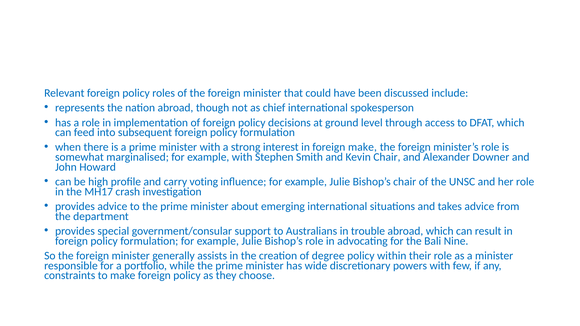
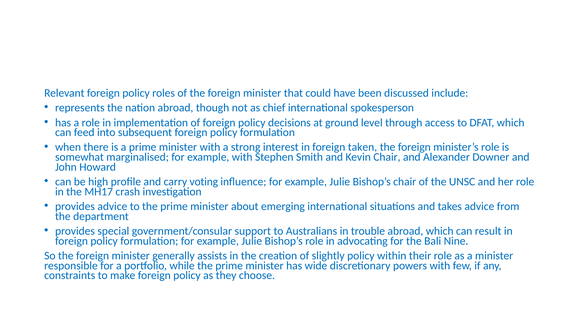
foreign make: make -> taken
degree: degree -> slightly
